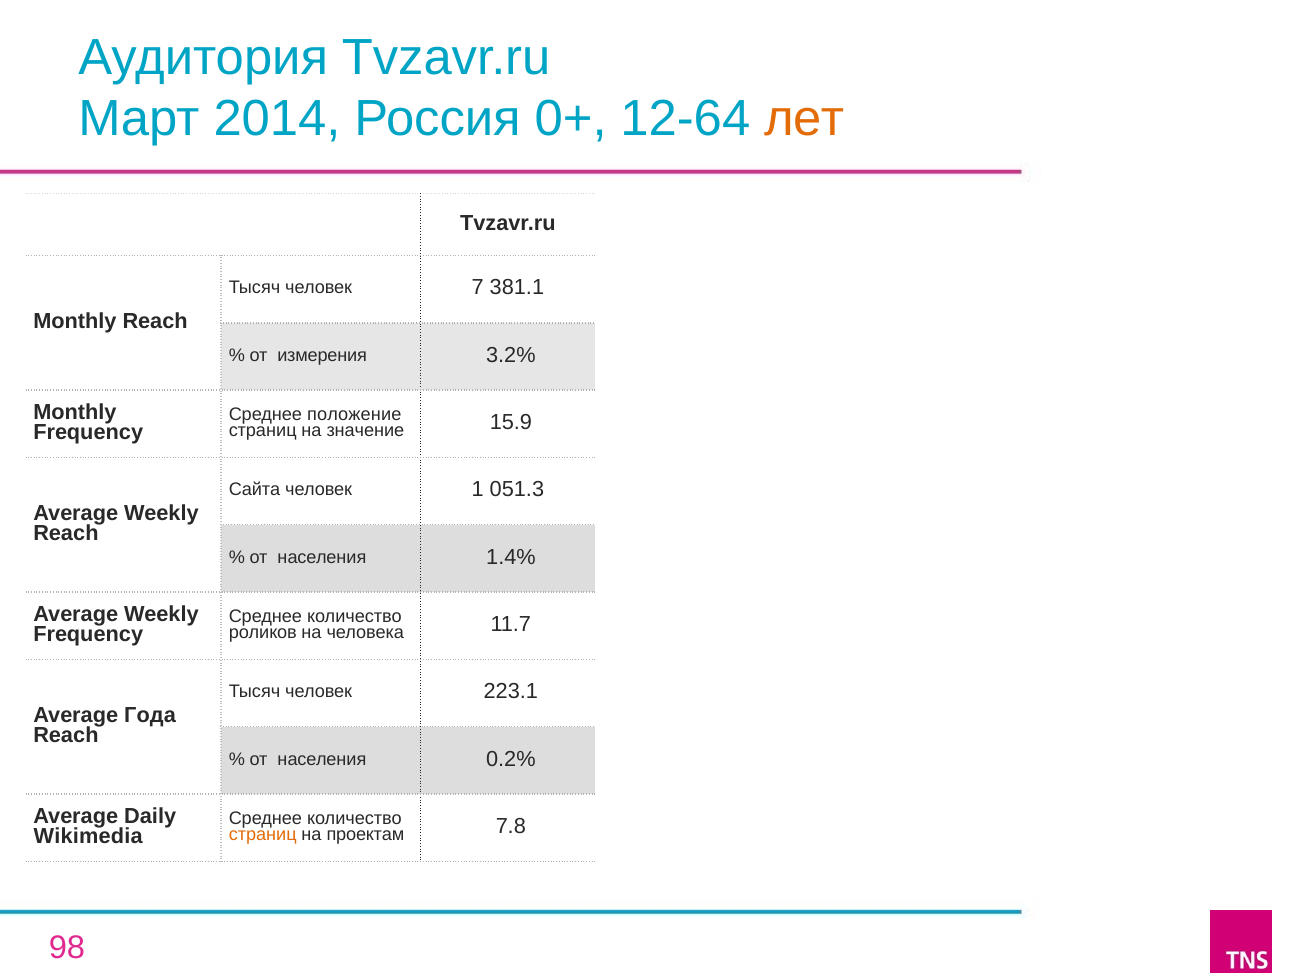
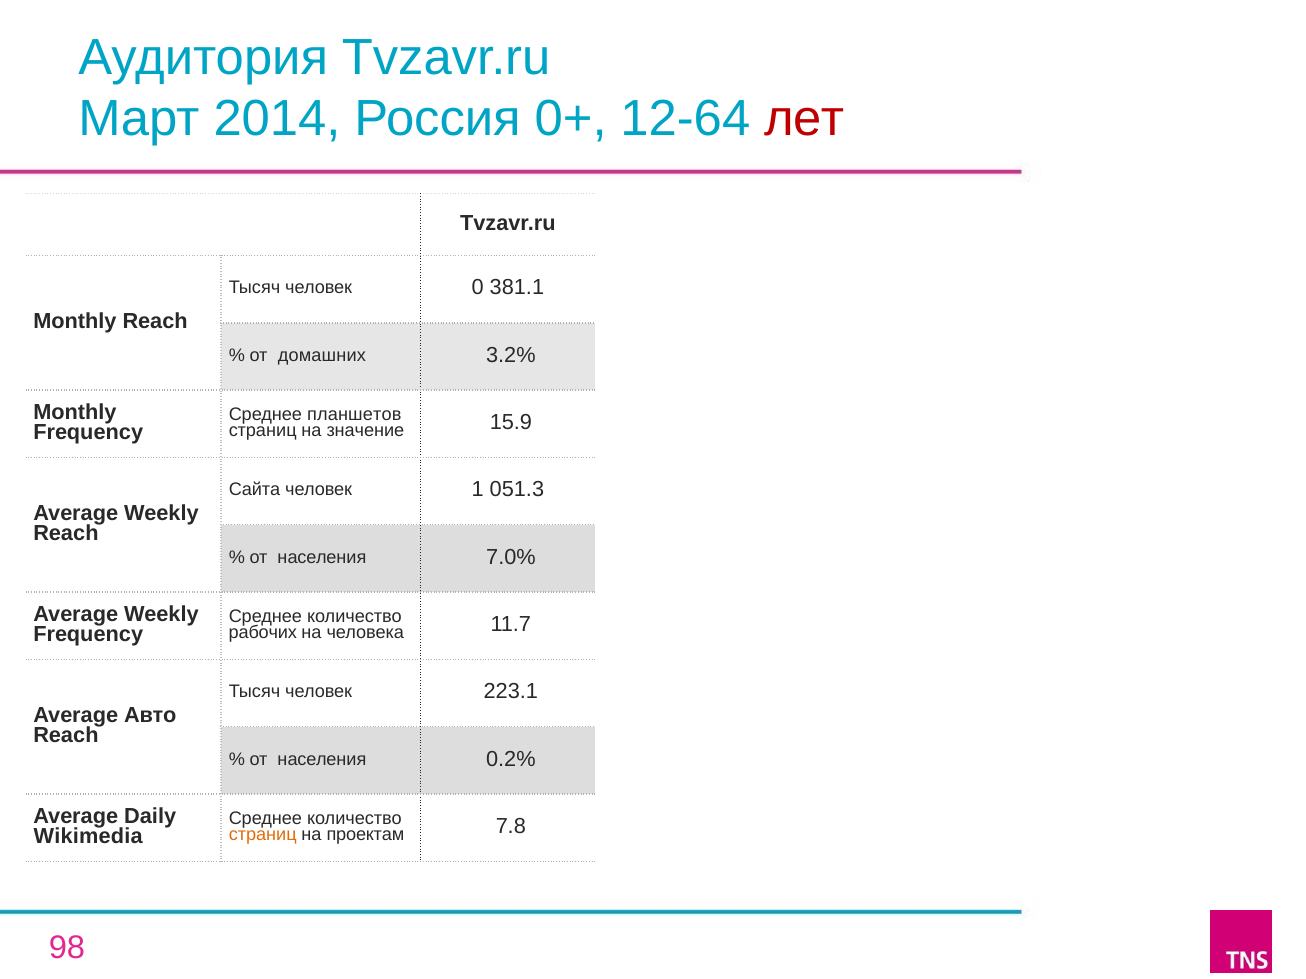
лет colour: orange -> red
7: 7 -> 0
измерения: измерения -> домашних
положение: положение -> планшетов
1.4%: 1.4% -> 7.0%
роликов: роликов -> рабочих
Года: Года -> Авто
